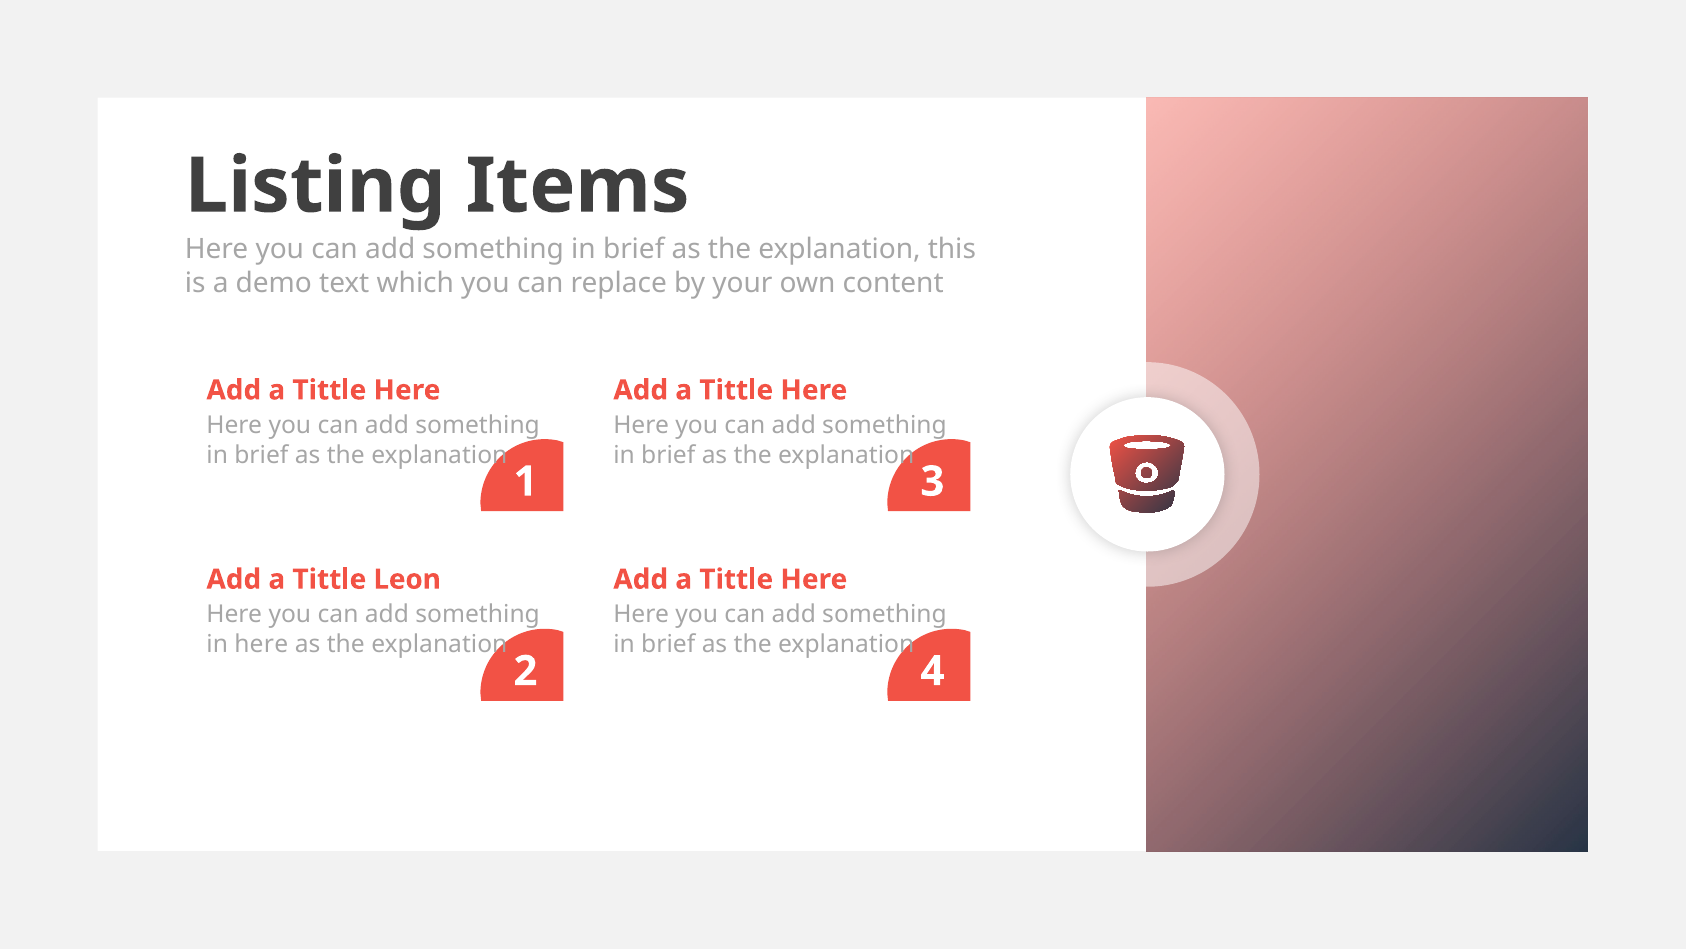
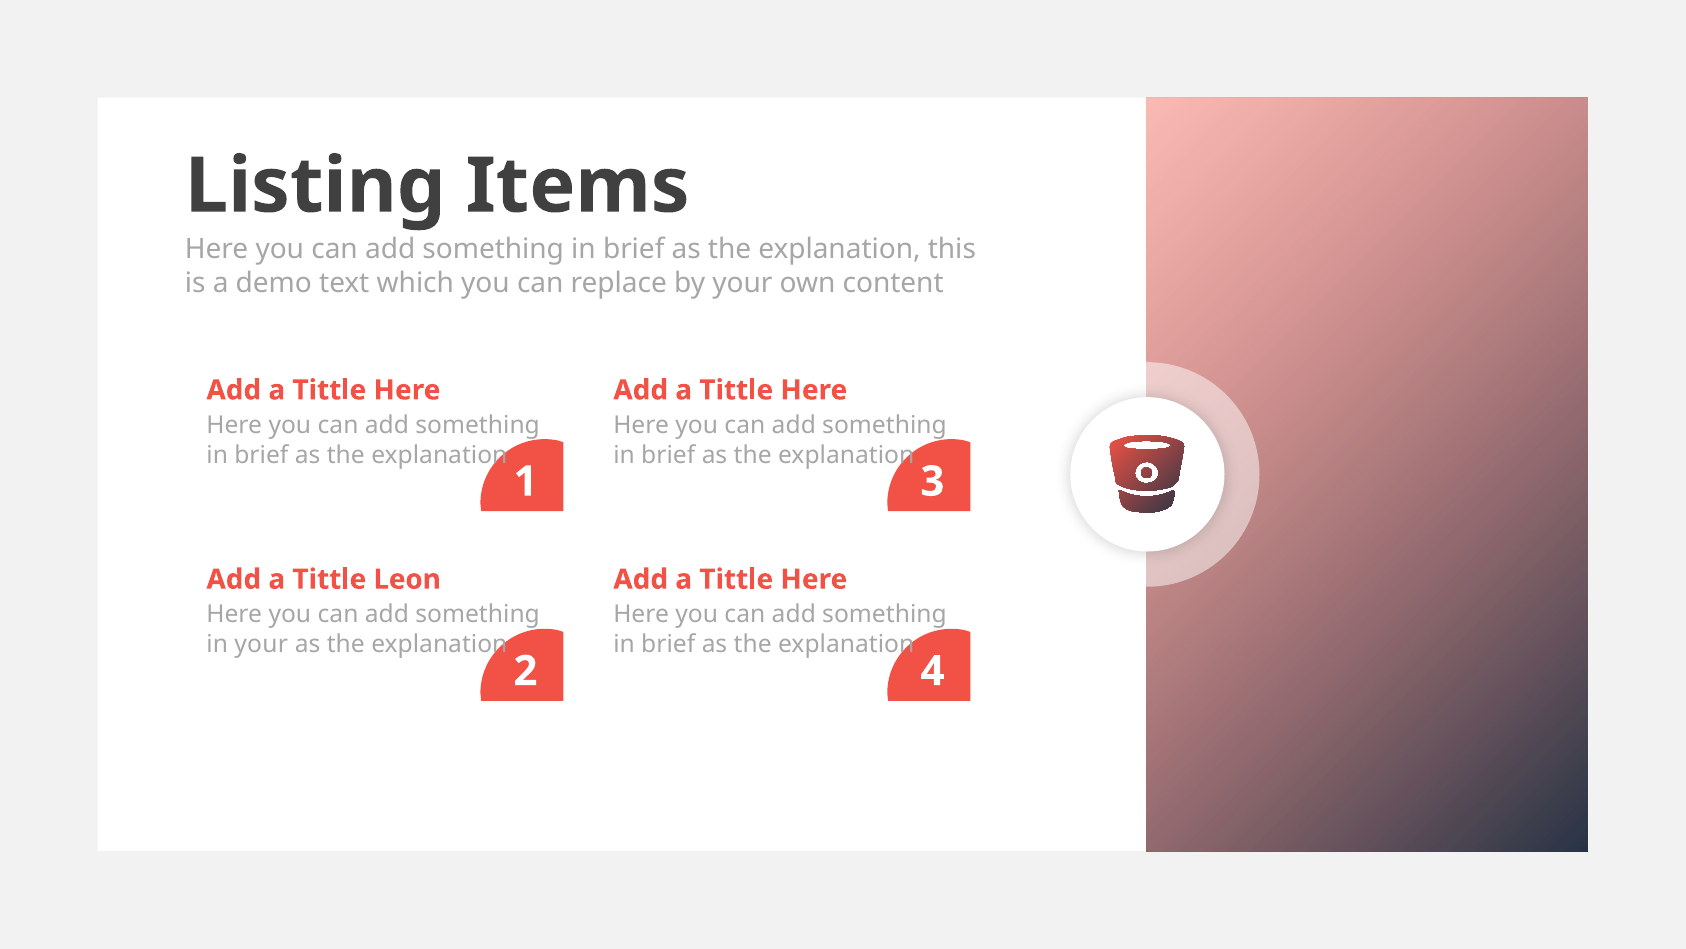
in here: here -> your
